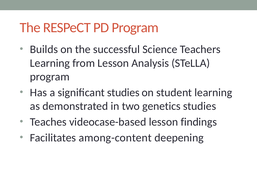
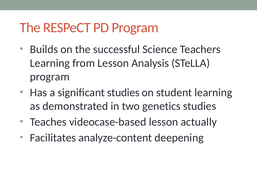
findings: findings -> actually
among-content: among-content -> analyze-content
